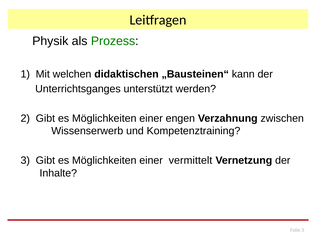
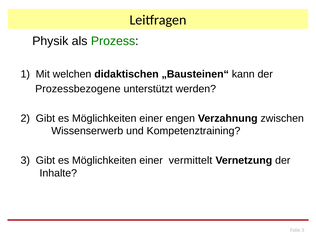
Unterrichtsganges: Unterrichtsganges -> Prozessbezogene
